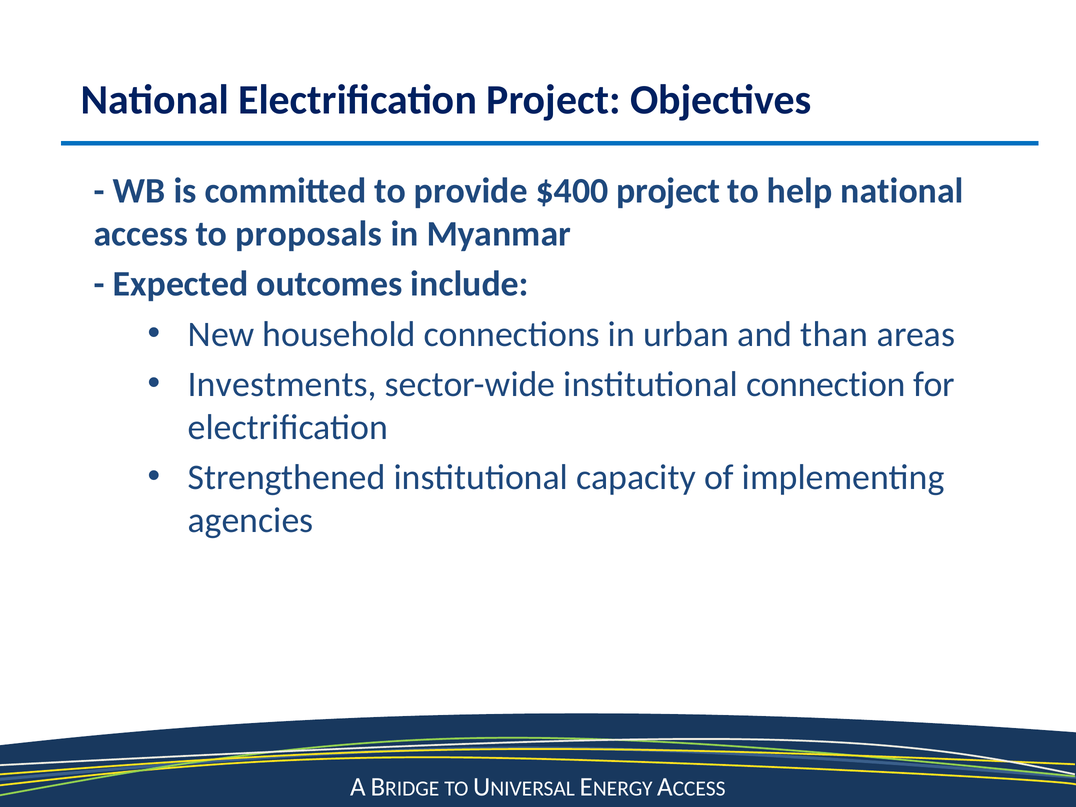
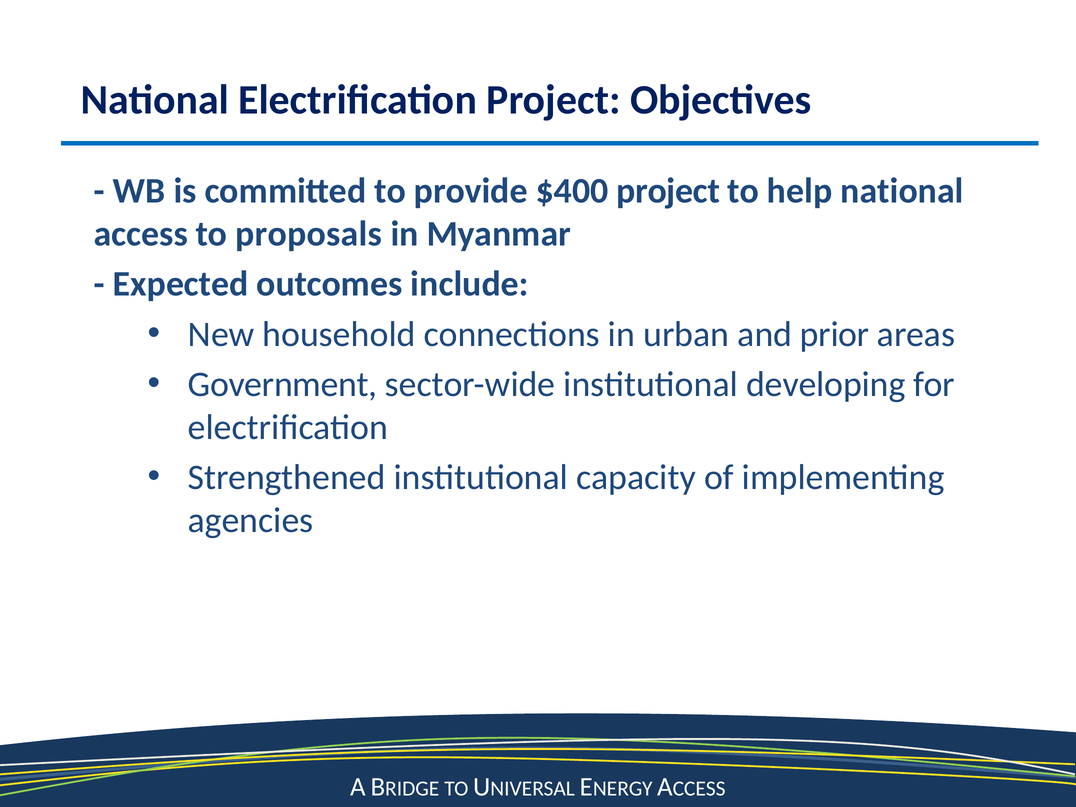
than: than -> prior
Investments: Investments -> Government
connection: connection -> developing
